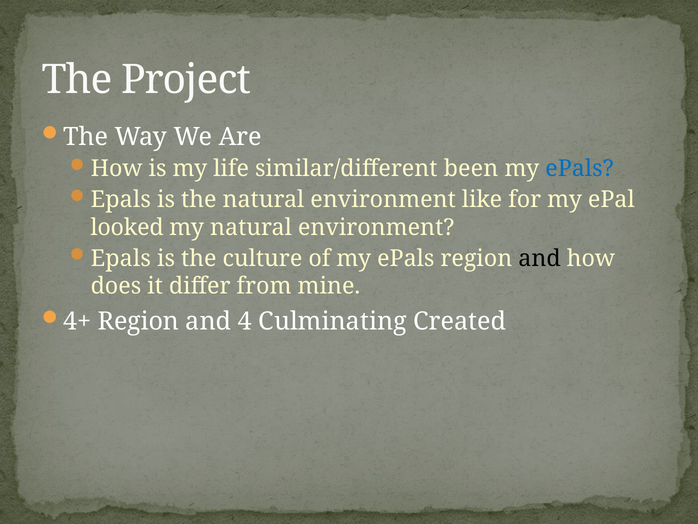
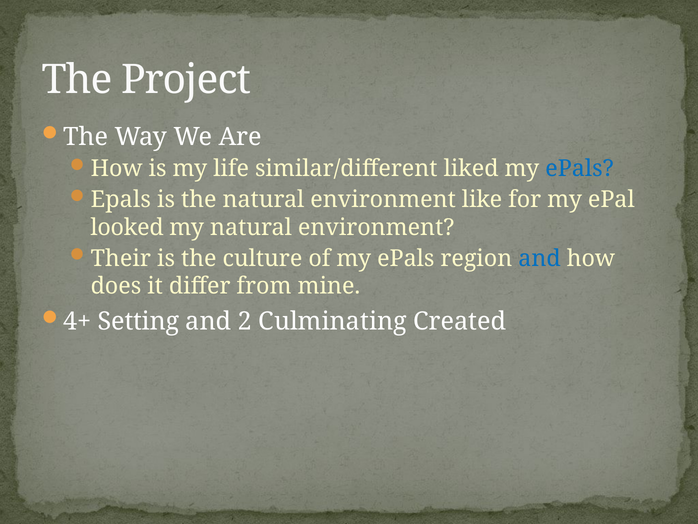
been: been -> liked
Epals at (121, 258): Epals -> Their
and at (540, 258) colour: black -> blue
4+ Region: Region -> Setting
4: 4 -> 2
